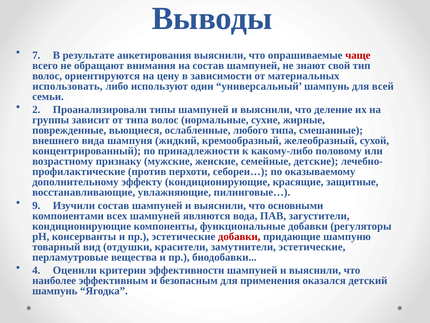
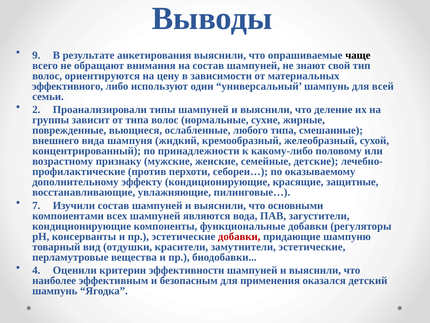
7: 7 -> 9
чаще colour: red -> black
использовать: использовать -> эффективного
9: 9 -> 7
